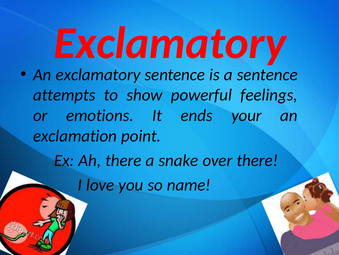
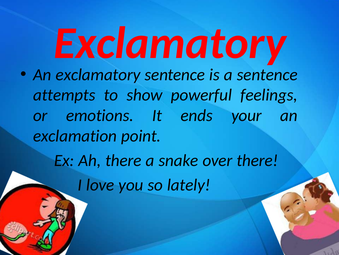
name: name -> lately
